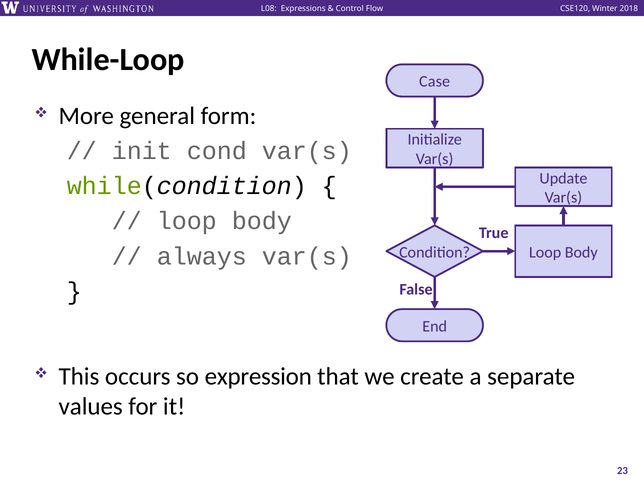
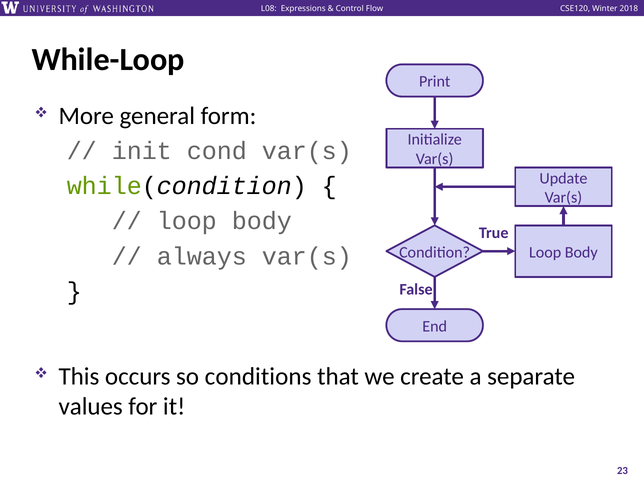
Case: Case -> Print
expression: expression -> conditions
